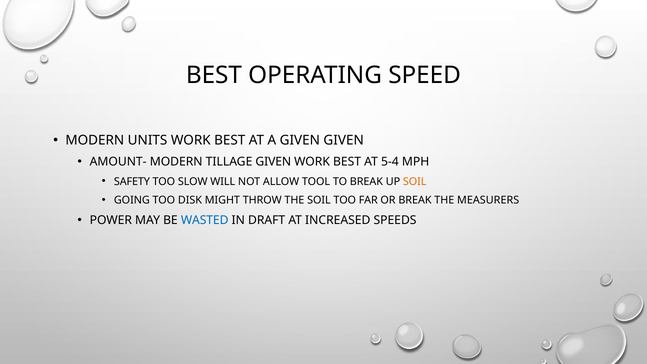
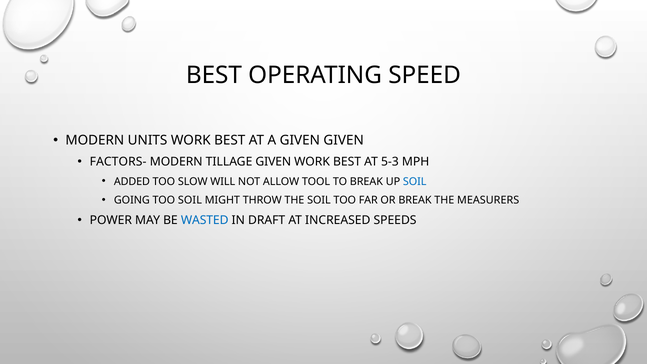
AMOUNT-: AMOUNT- -> FACTORS-
5-4: 5-4 -> 5-3
SAFETY: SAFETY -> ADDED
SOIL at (415, 181) colour: orange -> blue
TOO DISK: DISK -> SOIL
